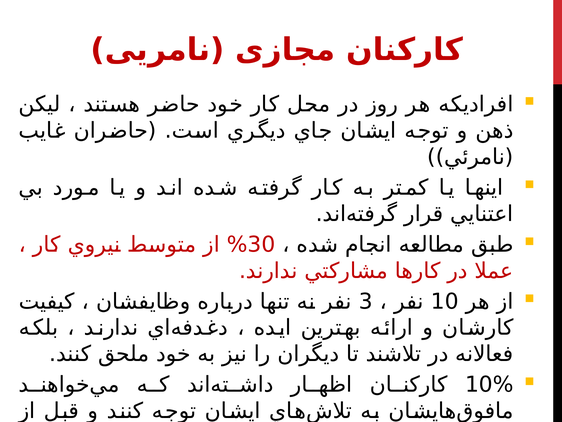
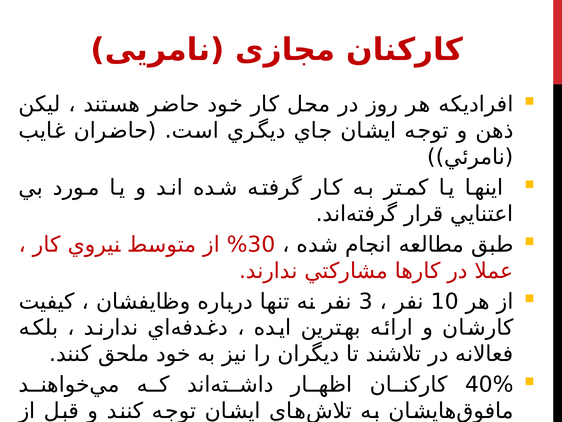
10%: 10% -> 40%
